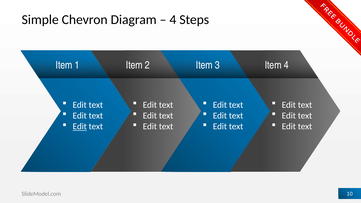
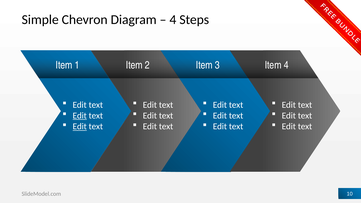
Edit at (80, 116) underline: none -> present
